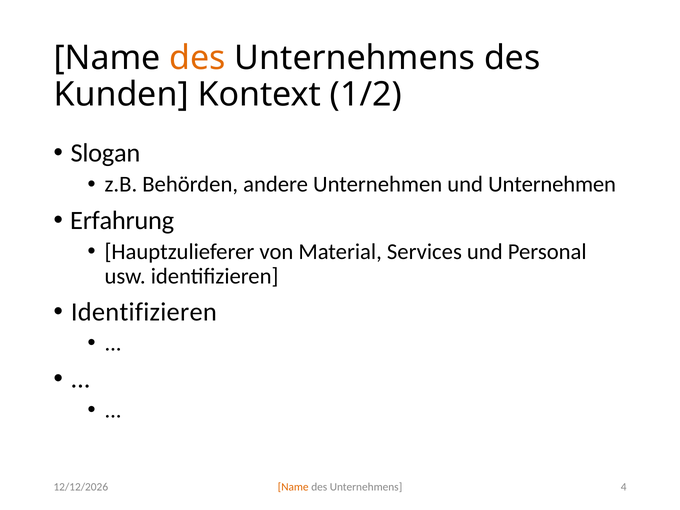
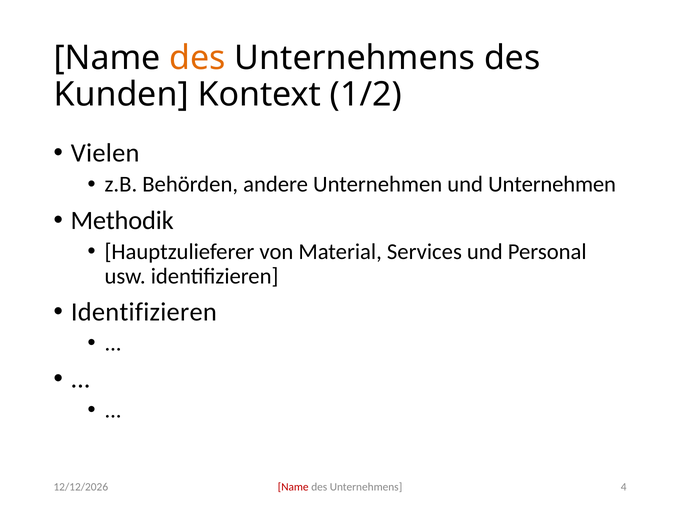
Slogan: Slogan -> Vielen
Erfahrung: Erfahrung -> Methodik
Name at (293, 487) colour: orange -> red
